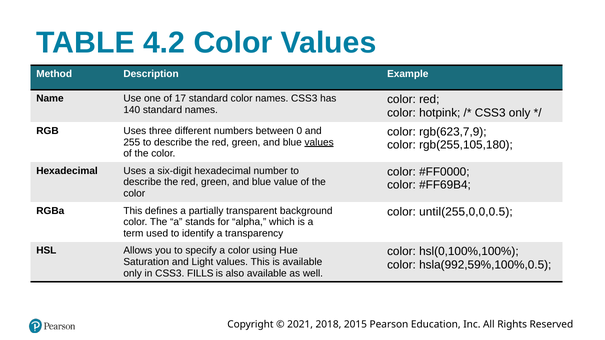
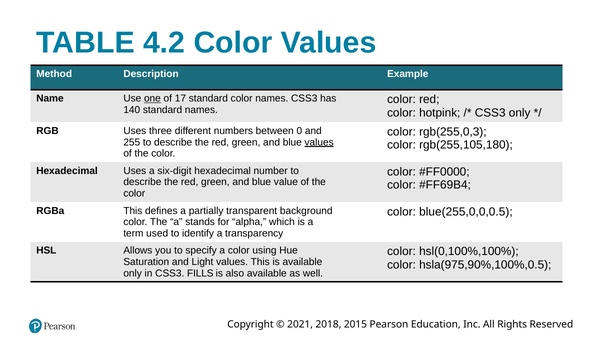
one underline: none -> present
rgb(623,7,9: rgb(623,7,9 -> rgb(255,0,3
until(255,0,0,0.5: until(255,0,0,0.5 -> blue(255,0,0,0.5
hsla(992,59%,100%,0.5: hsla(992,59%,100%,0.5 -> hsla(975,90%,100%,0.5
